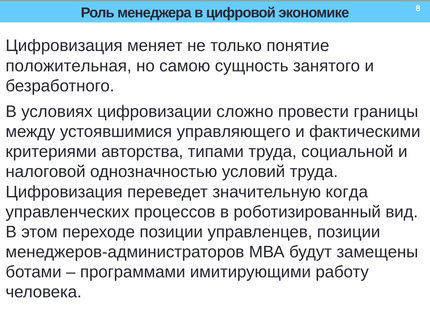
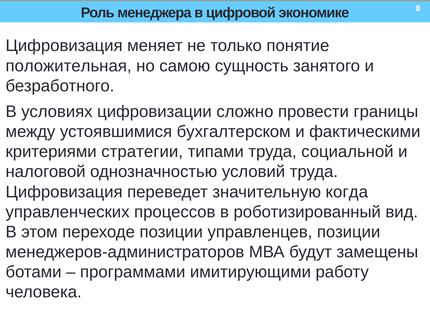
управляющего: управляющего -> бухгалтерском
авторства: авторства -> стратегии
